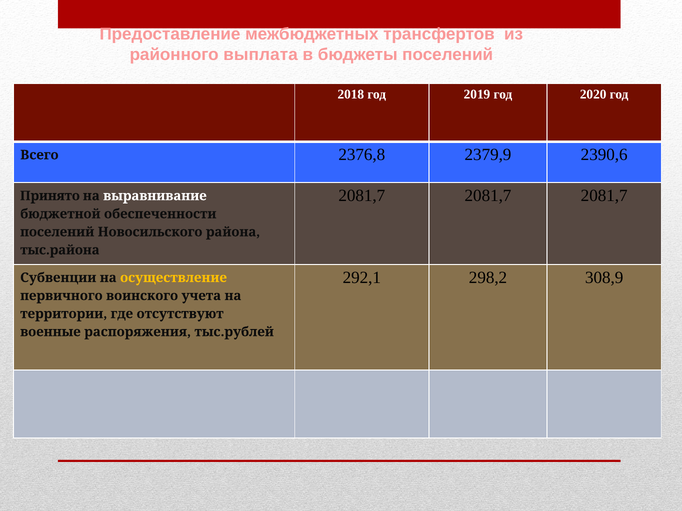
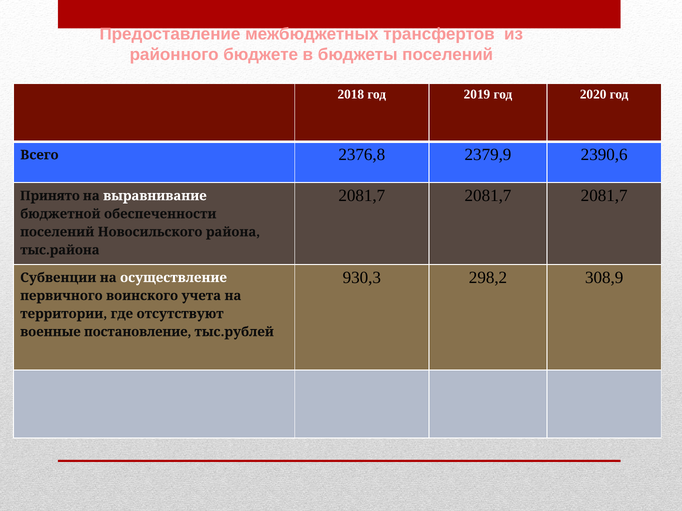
выплата: выплата -> бюджете
292,1: 292,1 -> 930,3
осуществление colour: yellow -> white
распоряжения: распоряжения -> постановление
